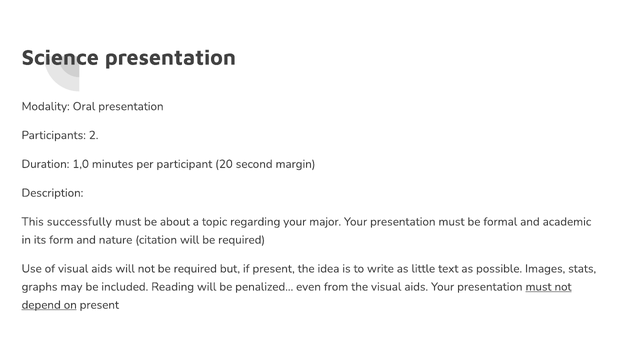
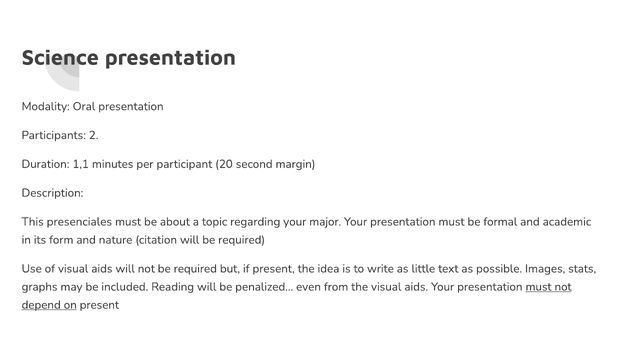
1,0: 1,0 -> 1,1
successfully: successfully -> presenciales
